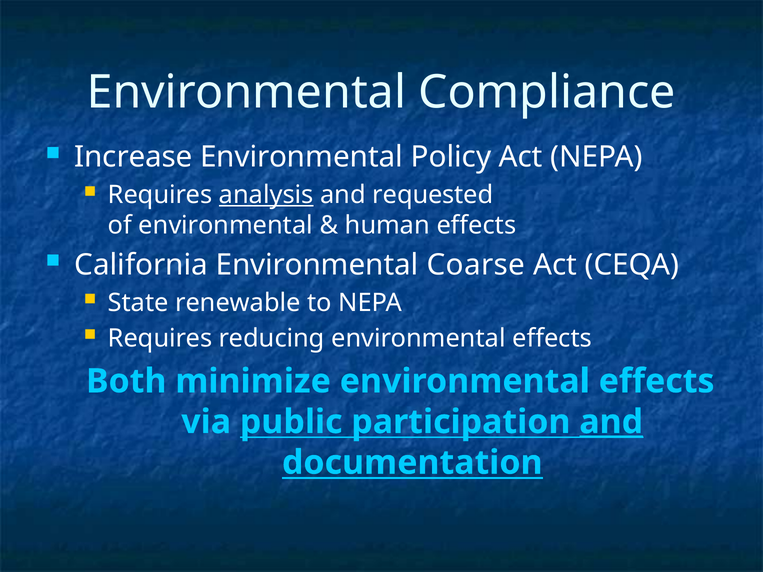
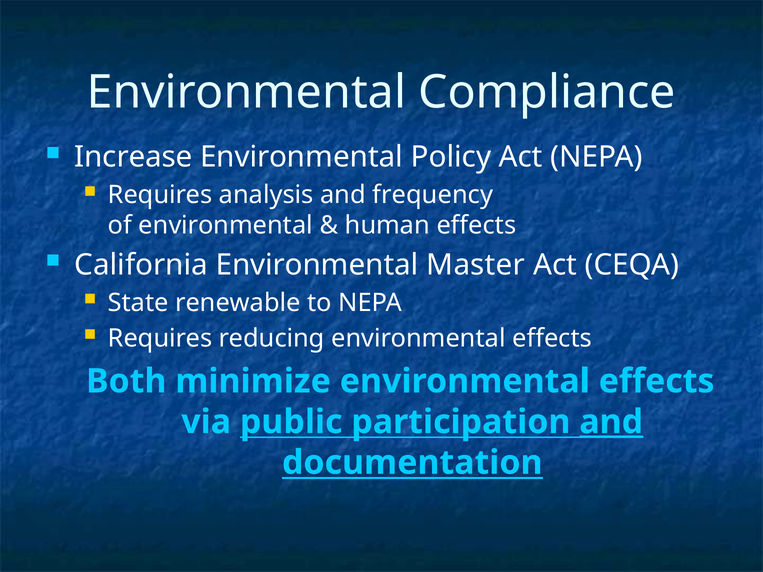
analysis underline: present -> none
requested: requested -> frequency
Coarse: Coarse -> Master
